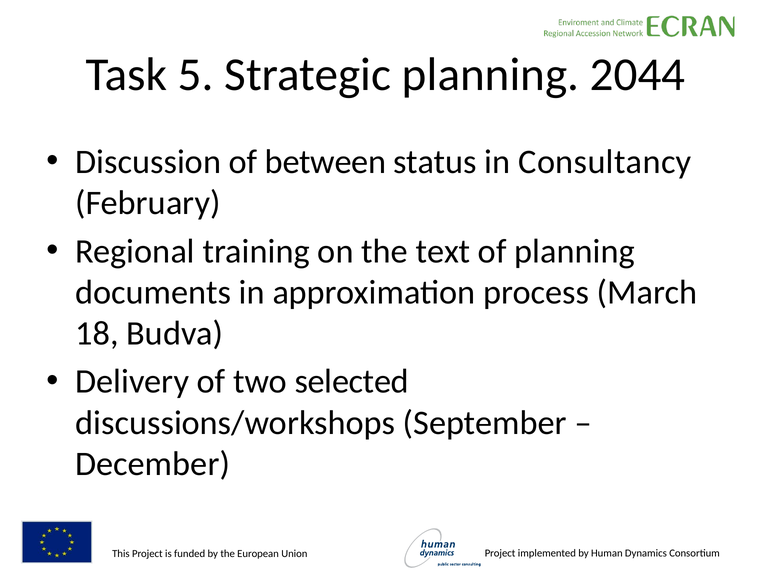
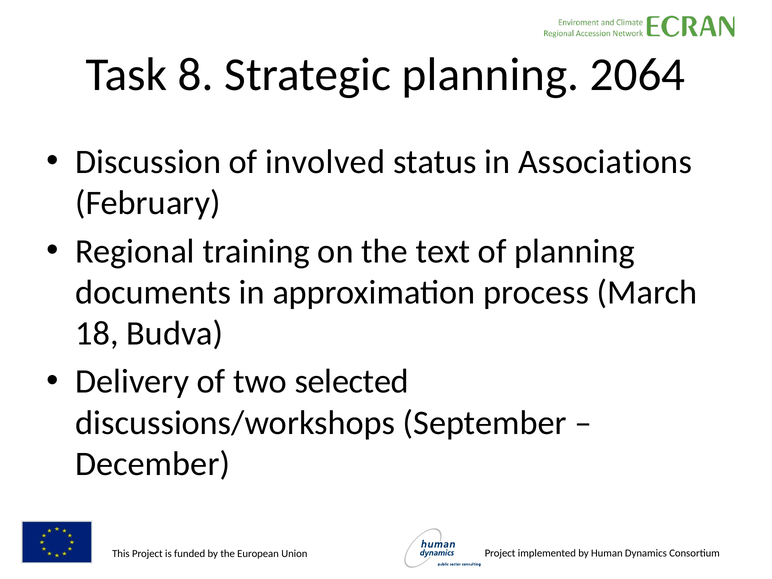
5: 5 -> 8
2044: 2044 -> 2064
between: between -> involved
Consultancy: Consultancy -> Associations
